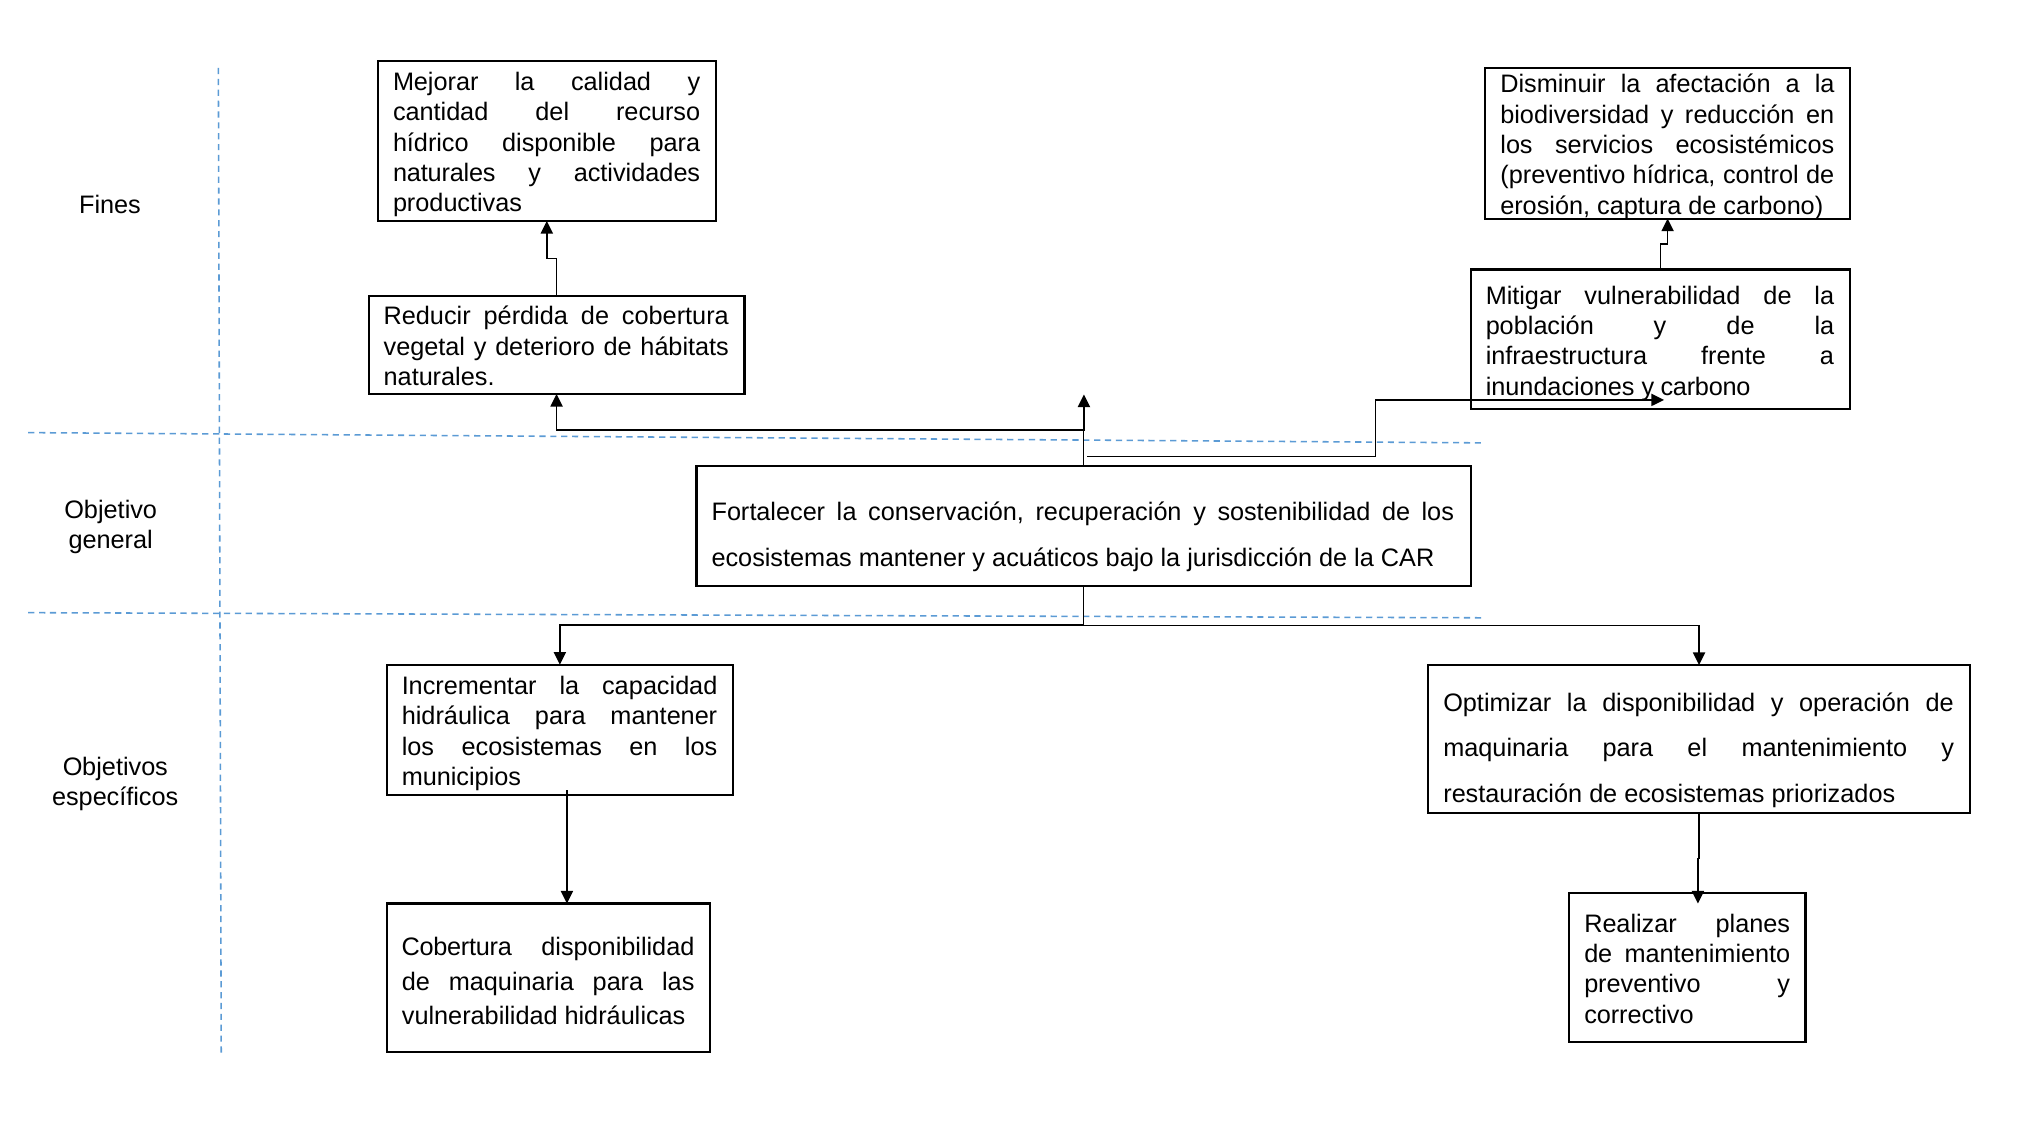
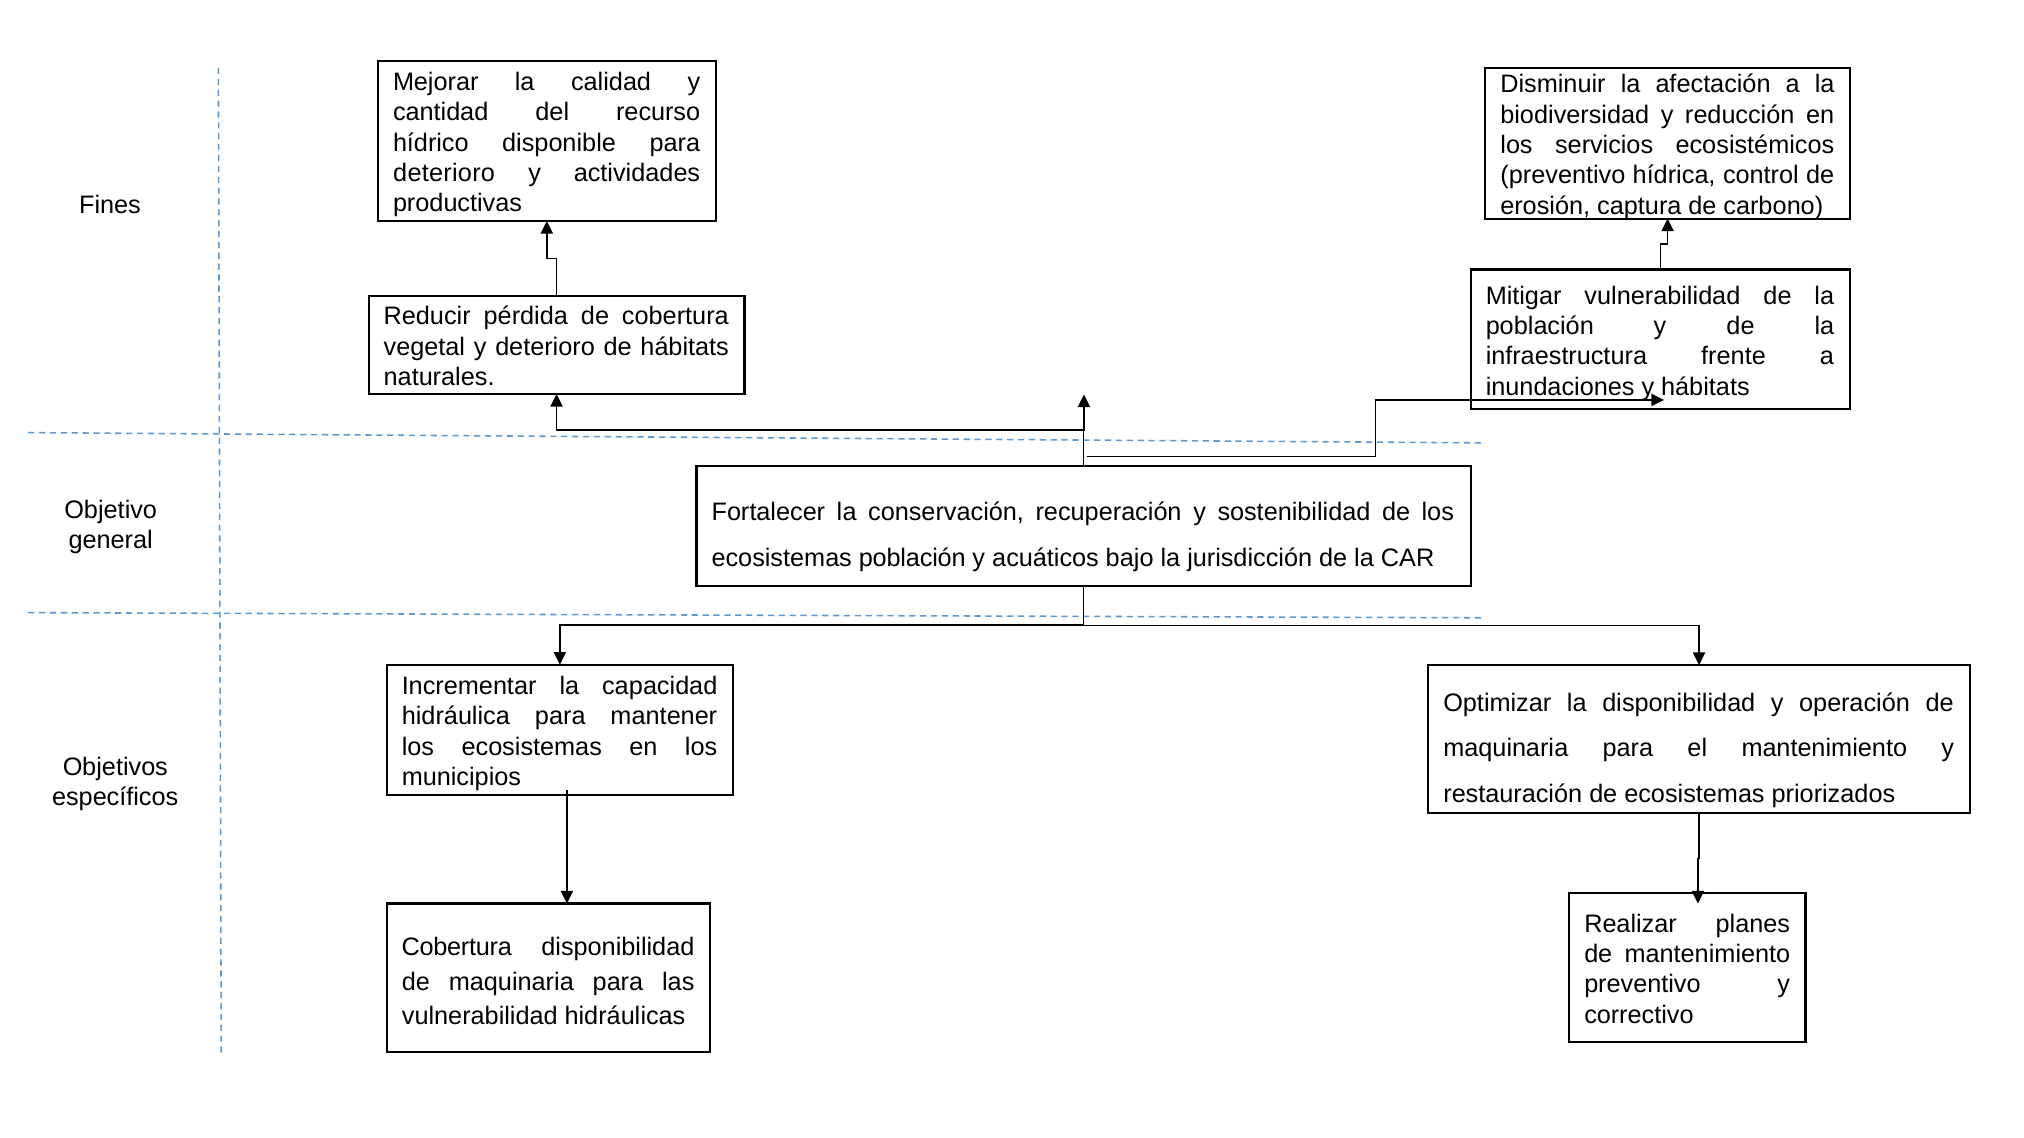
naturales at (444, 173): naturales -> deterioro
y carbono: carbono -> hábitats
ecosistemas mantener: mantener -> población
